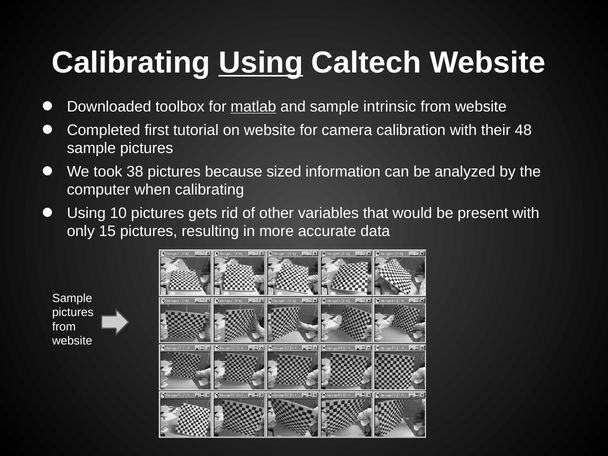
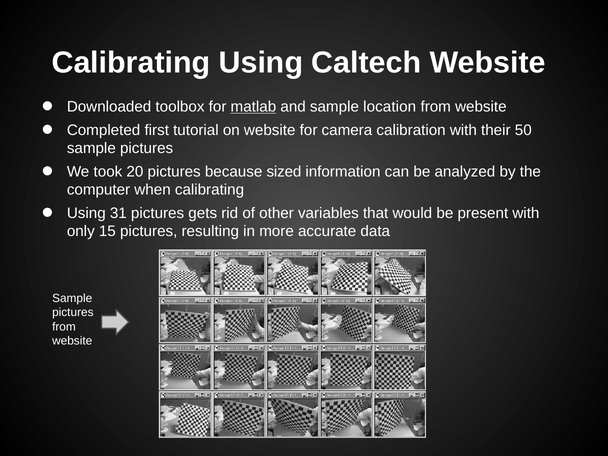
Using at (261, 63) underline: present -> none
intrinsic: intrinsic -> location
48: 48 -> 50
38: 38 -> 20
10: 10 -> 31
